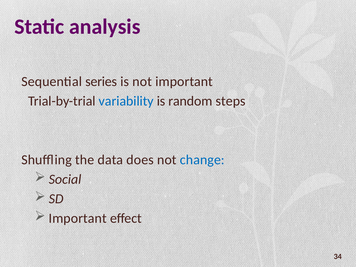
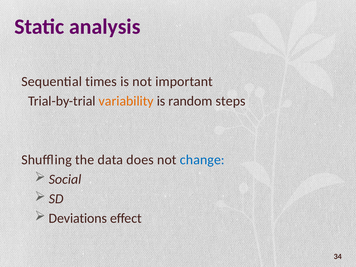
series: series -> times
variability colour: blue -> orange
Important at (78, 218): Important -> Deviations
